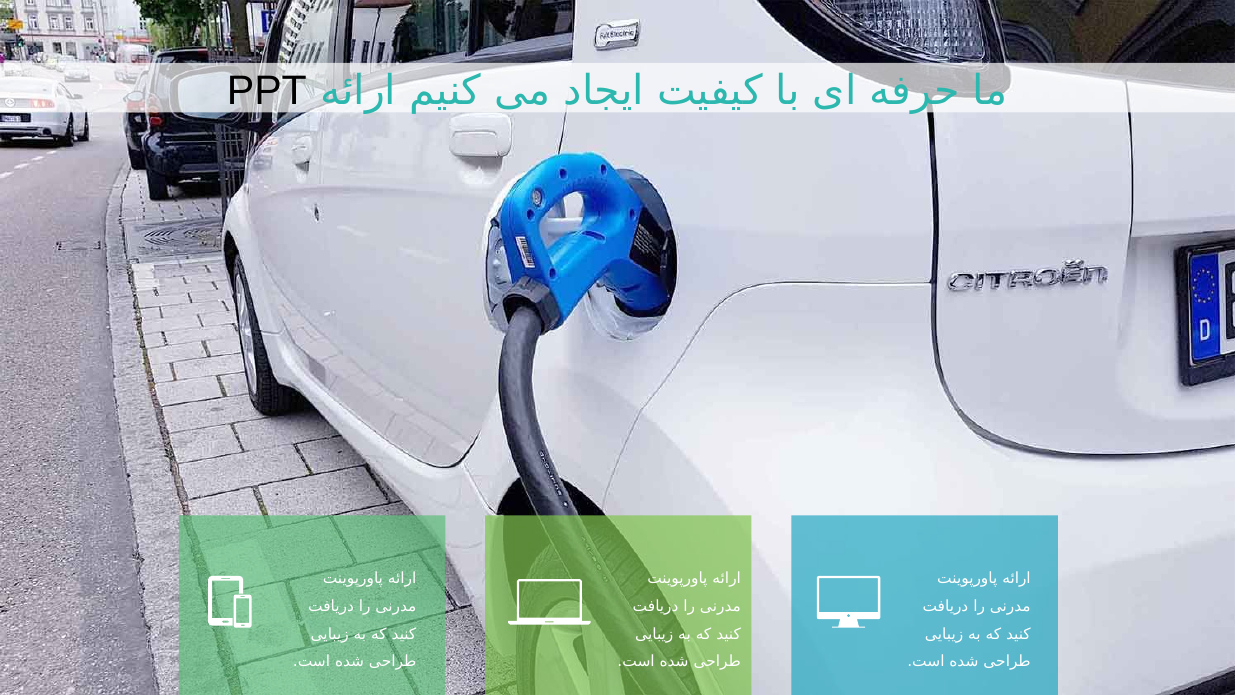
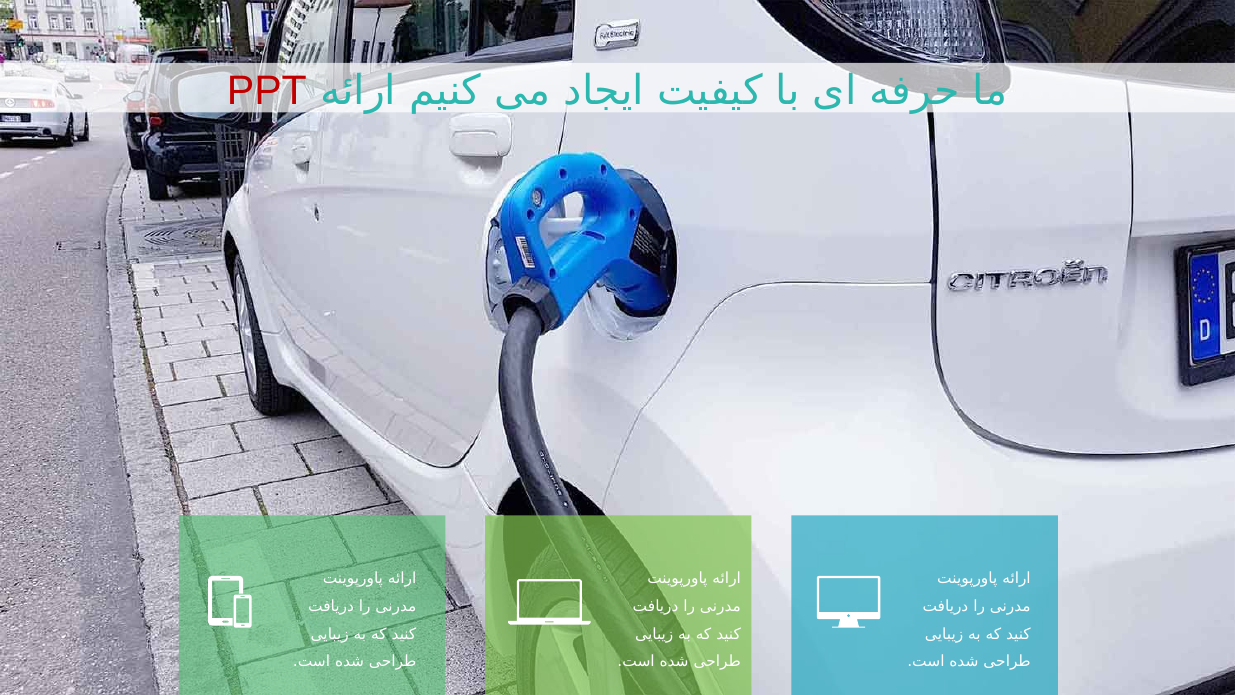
PPT colour: black -> red
